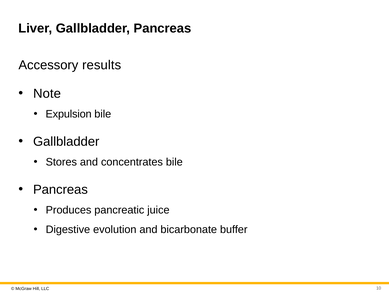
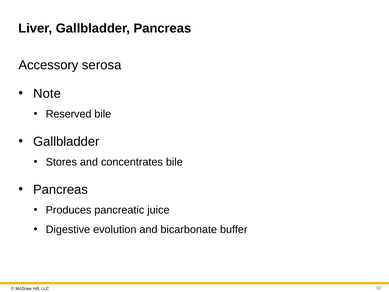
results: results -> serosa
Expulsion: Expulsion -> Reserved
